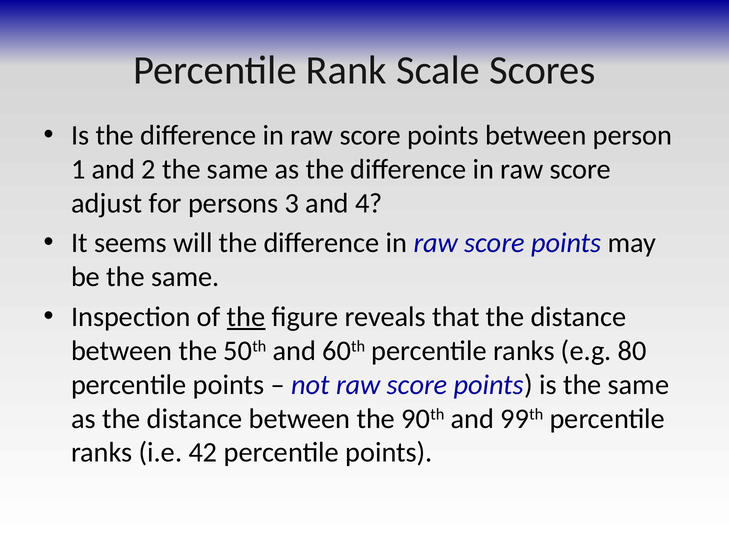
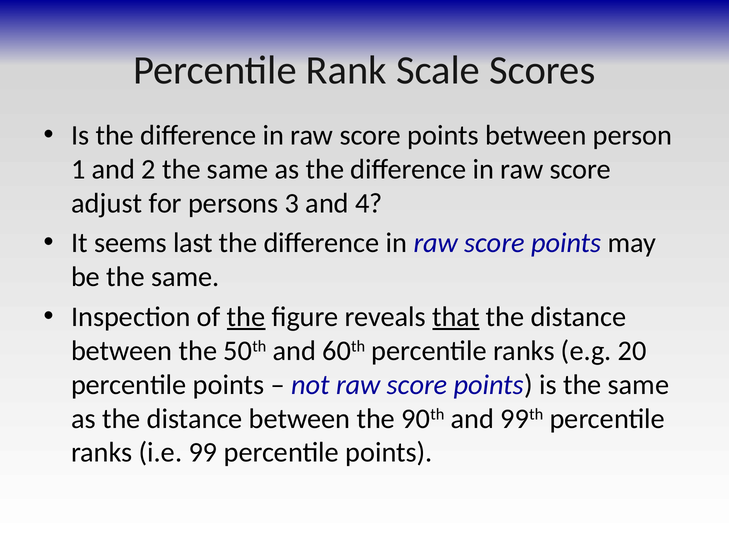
will: will -> last
that underline: none -> present
80: 80 -> 20
42: 42 -> 99
